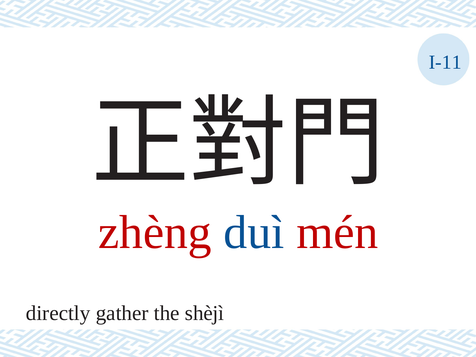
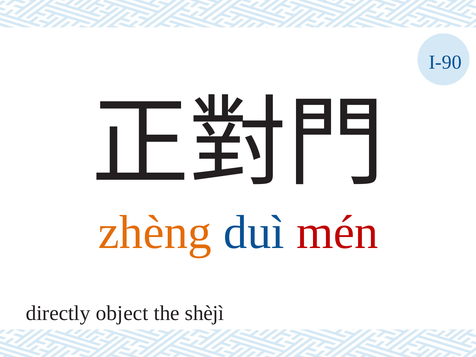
I-11: I-11 -> I-90
zhèng colour: red -> orange
gather: gather -> object
